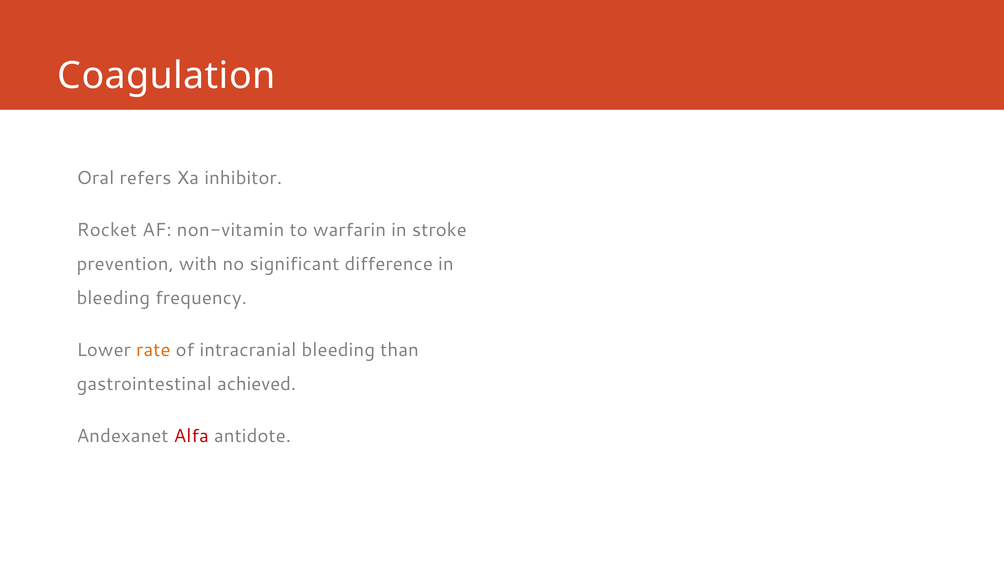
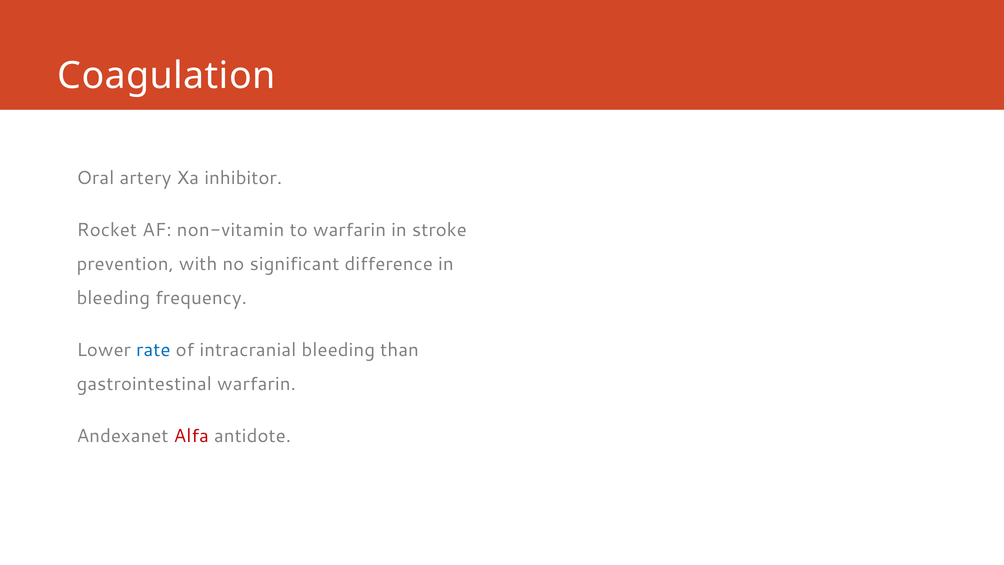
refers: refers -> artery
rate colour: orange -> blue
gastrointestinal achieved: achieved -> warfarin
